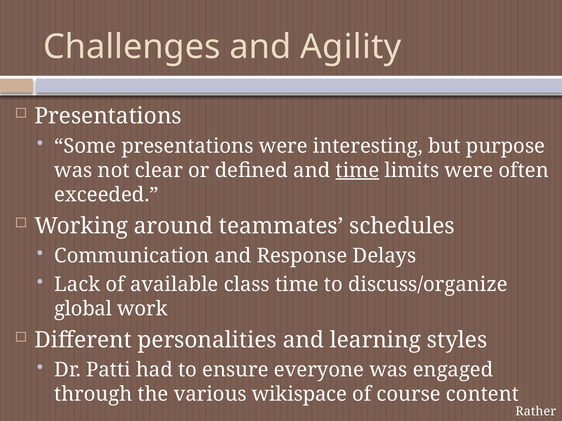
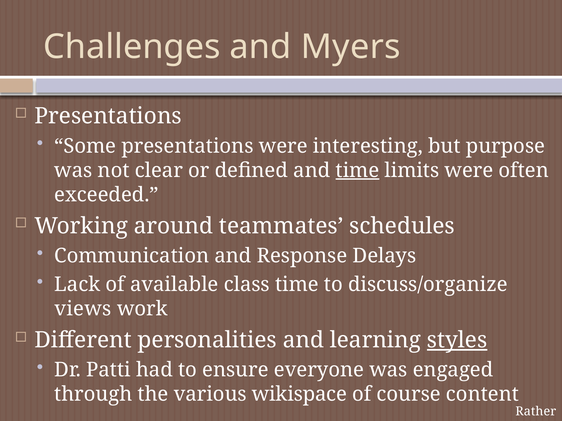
Agility: Agility -> Myers
global: global -> views
styles underline: none -> present
